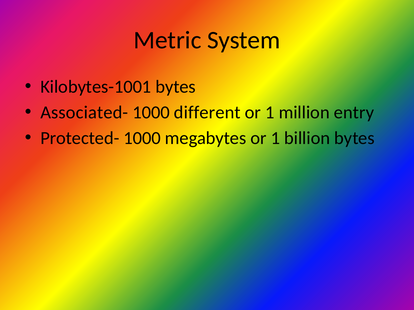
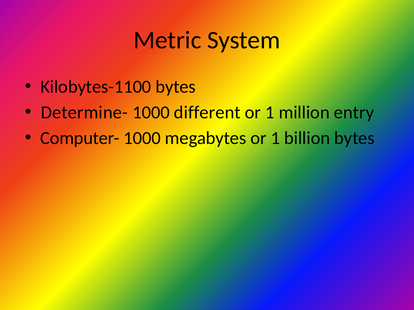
Kilobytes-1001: Kilobytes-1001 -> Kilobytes-1100
Associated-: Associated- -> Determine-
Protected-: Protected- -> Computer-
